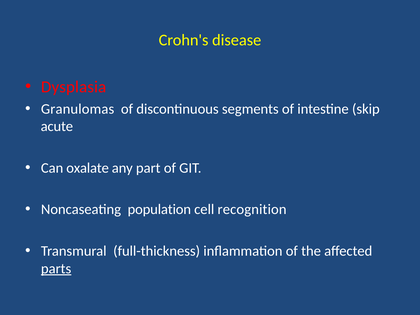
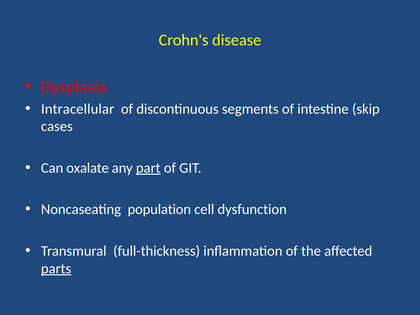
Granulomas: Granulomas -> Intracellular
acute: acute -> cases
part underline: none -> present
recognition: recognition -> dysfunction
